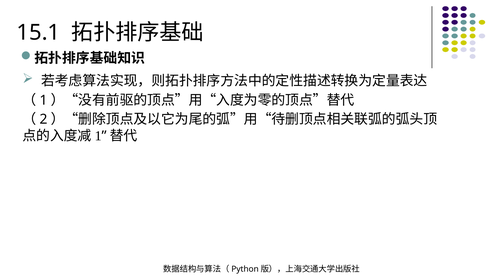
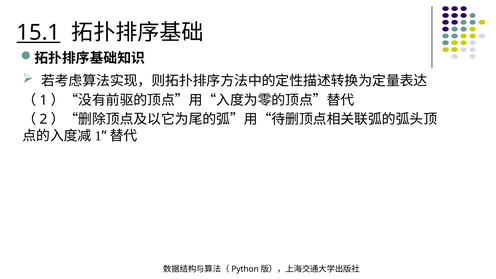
15.1 underline: none -> present
